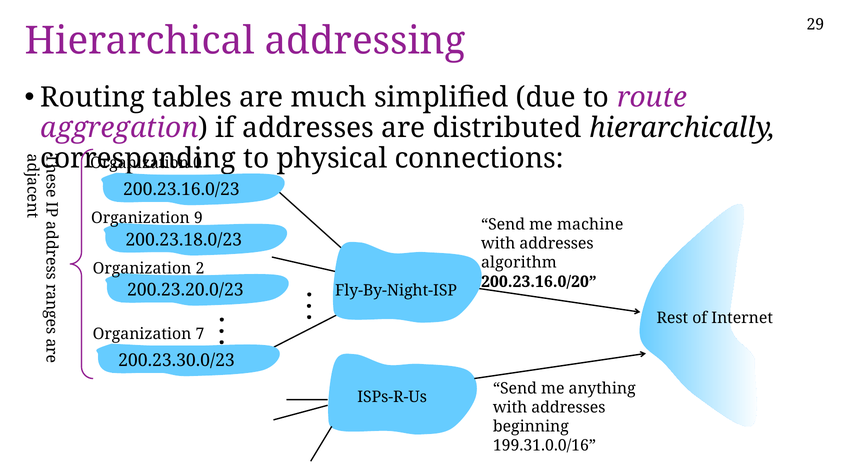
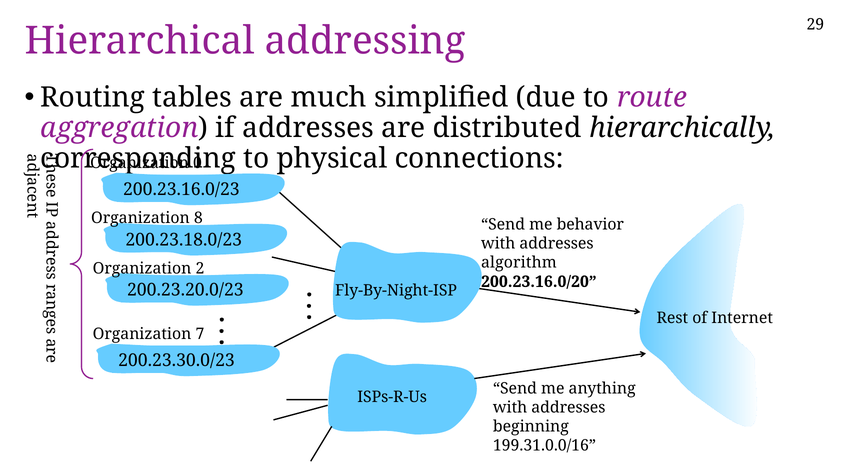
9: 9 -> 8
machine: machine -> behavior
